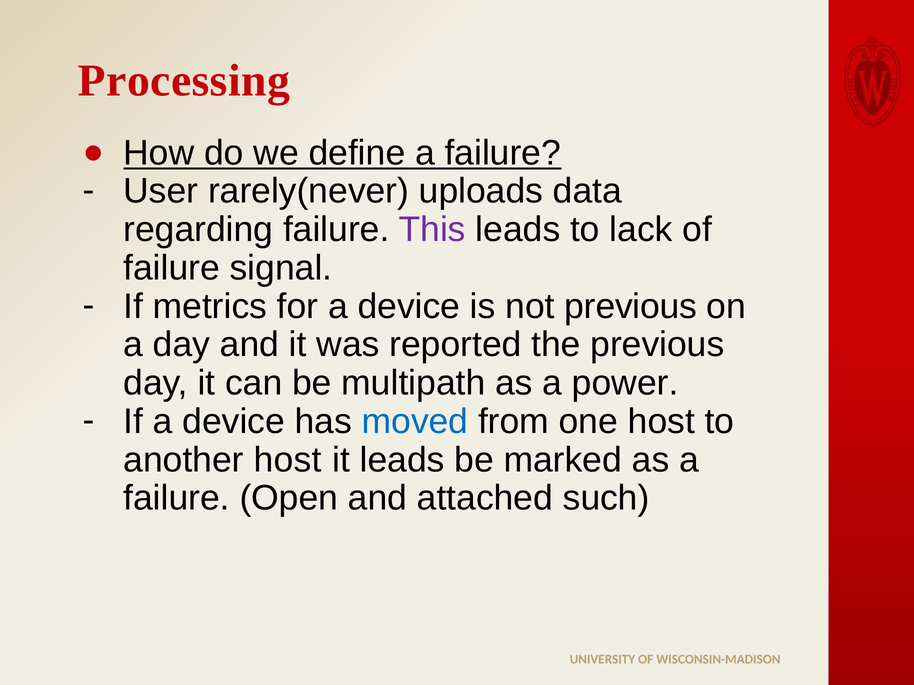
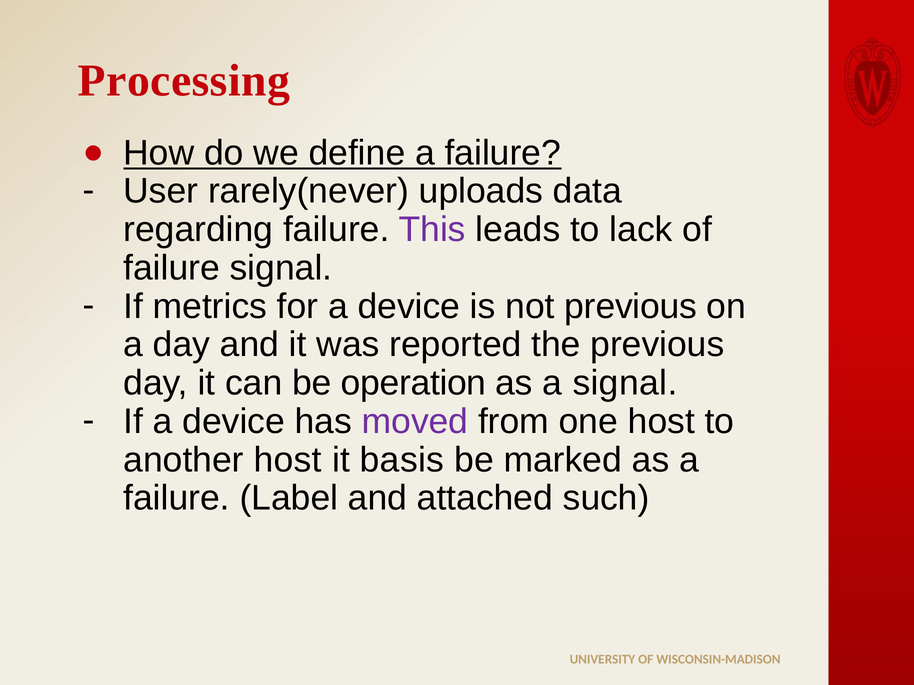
multipath: multipath -> operation
a power: power -> signal
moved colour: blue -> purple
it leads: leads -> basis
Open: Open -> Label
